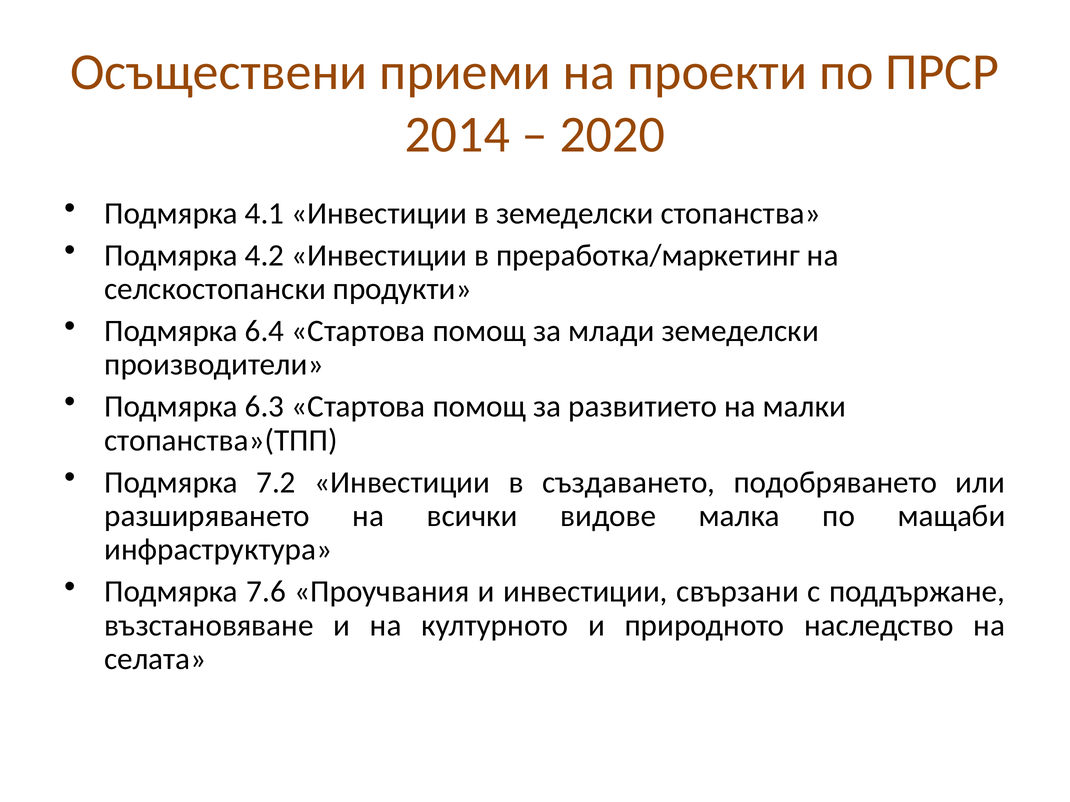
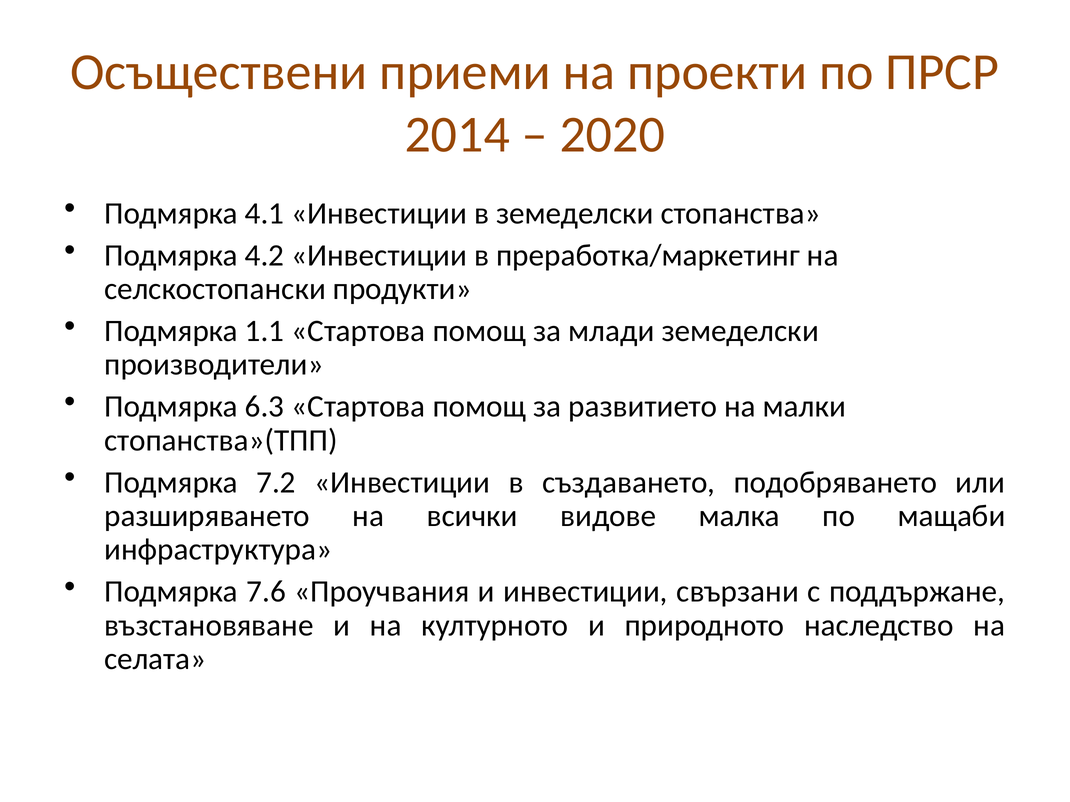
6.4: 6.4 -> 1.1
